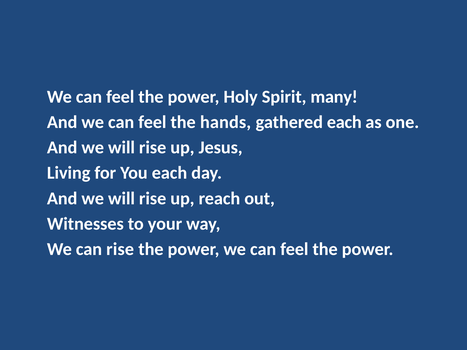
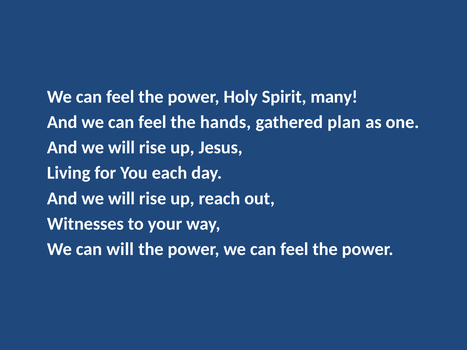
gathered each: each -> plan
can rise: rise -> will
